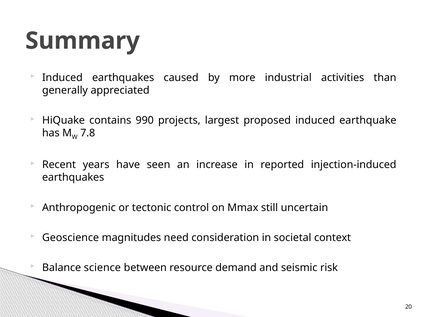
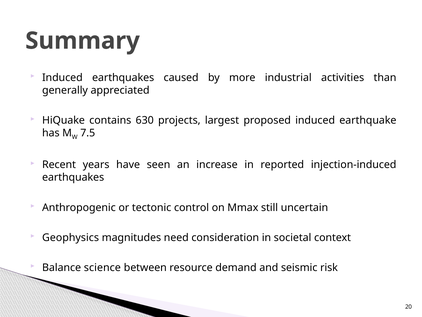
990: 990 -> 630
7.8: 7.8 -> 7.5
Geoscience: Geoscience -> Geophysics
